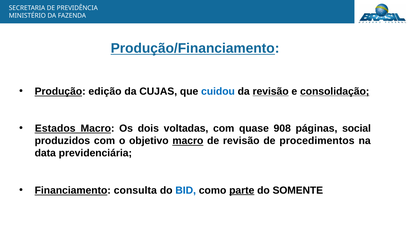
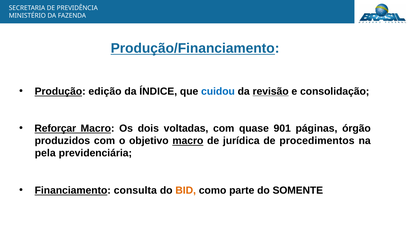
CUJAS: CUJAS -> ÍNDICE
consolidação underline: present -> none
Estados: Estados -> Reforçar
908: 908 -> 901
social: social -> órgão
de revisão: revisão -> jurídica
data: data -> pela
BID colour: blue -> orange
parte underline: present -> none
